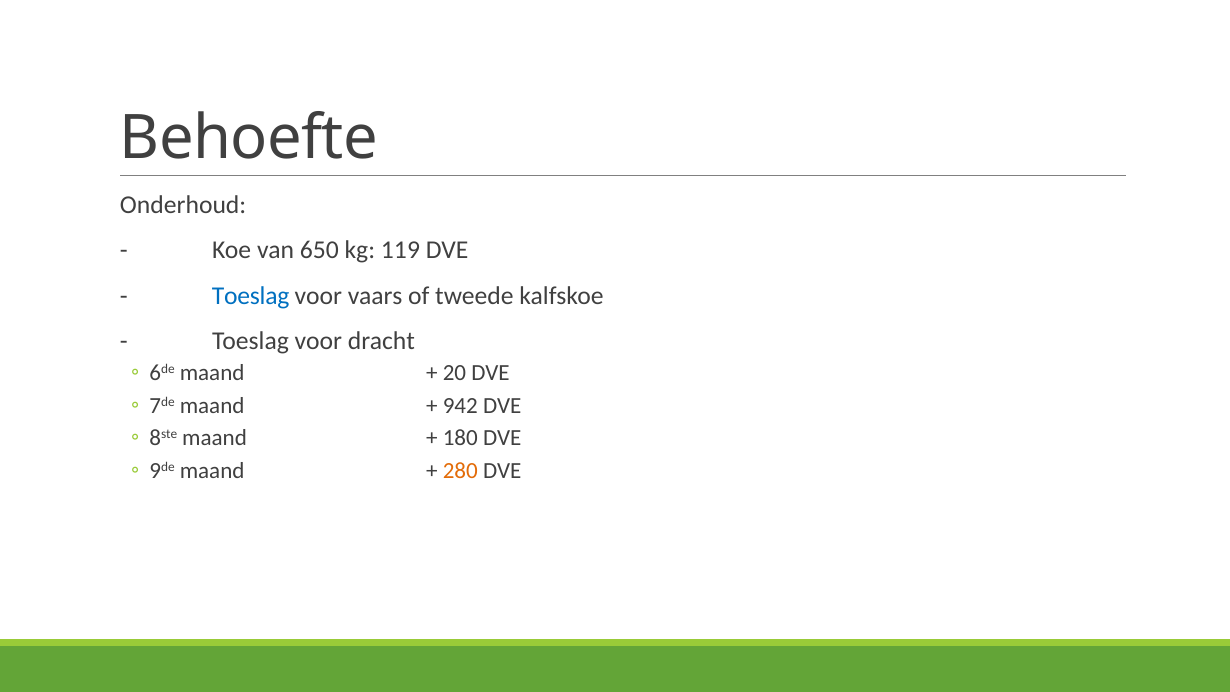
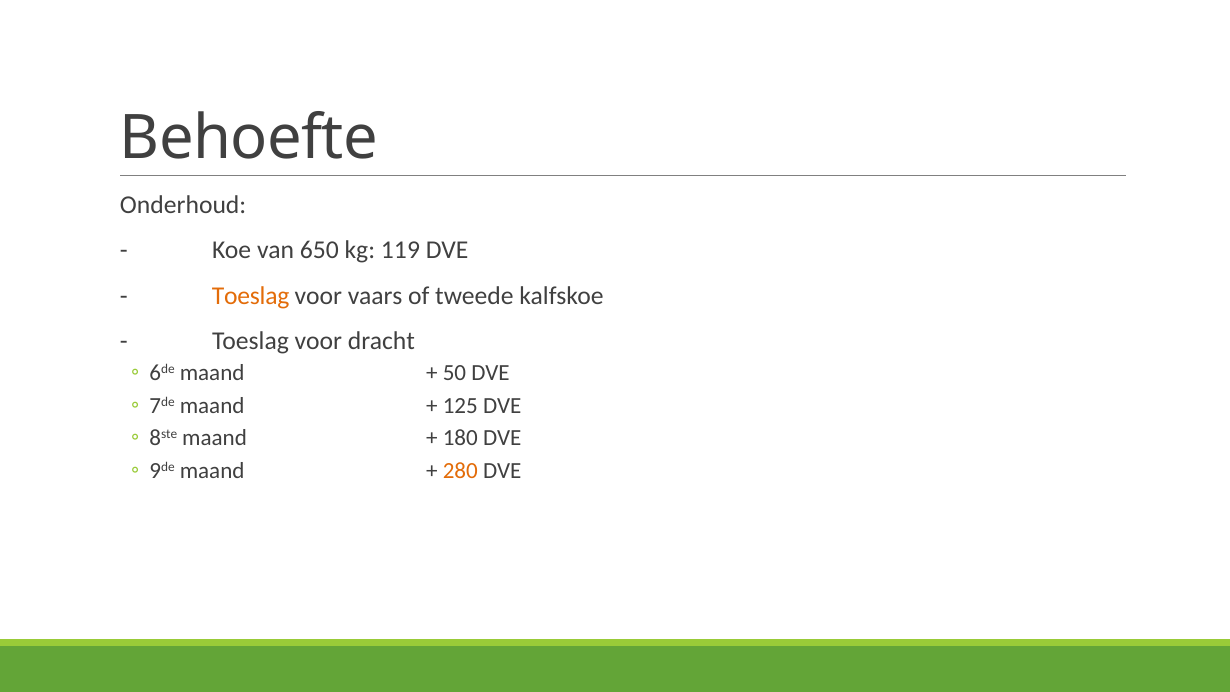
Toeslag at (251, 296) colour: blue -> orange
20: 20 -> 50
942: 942 -> 125
